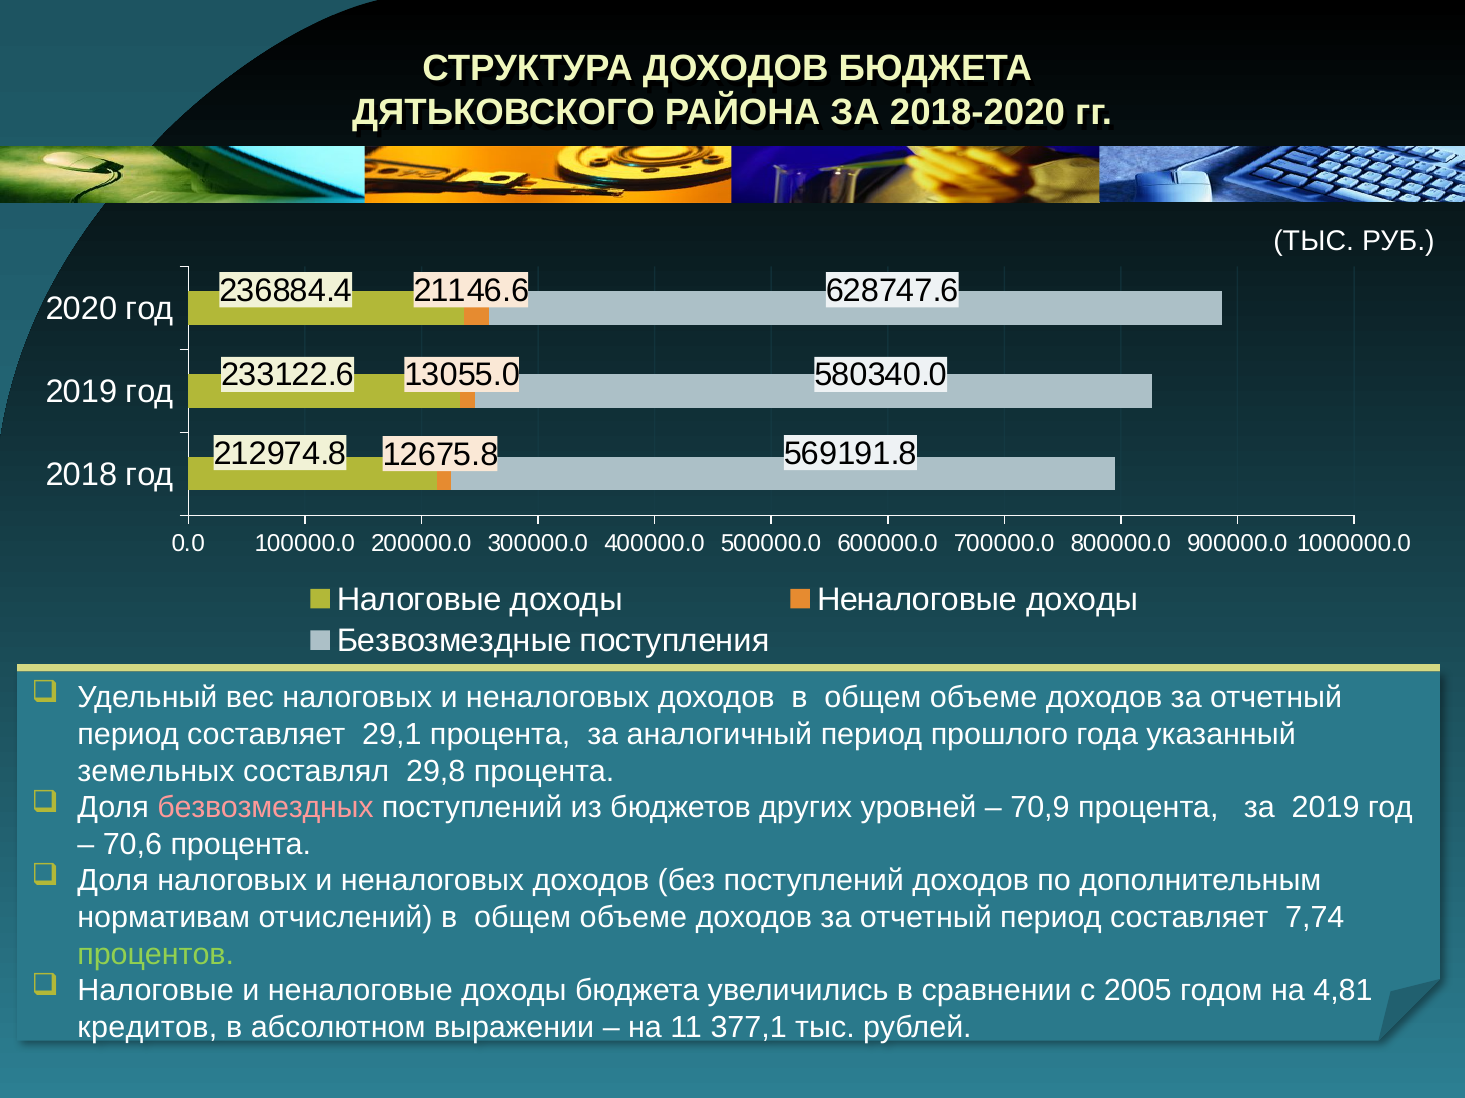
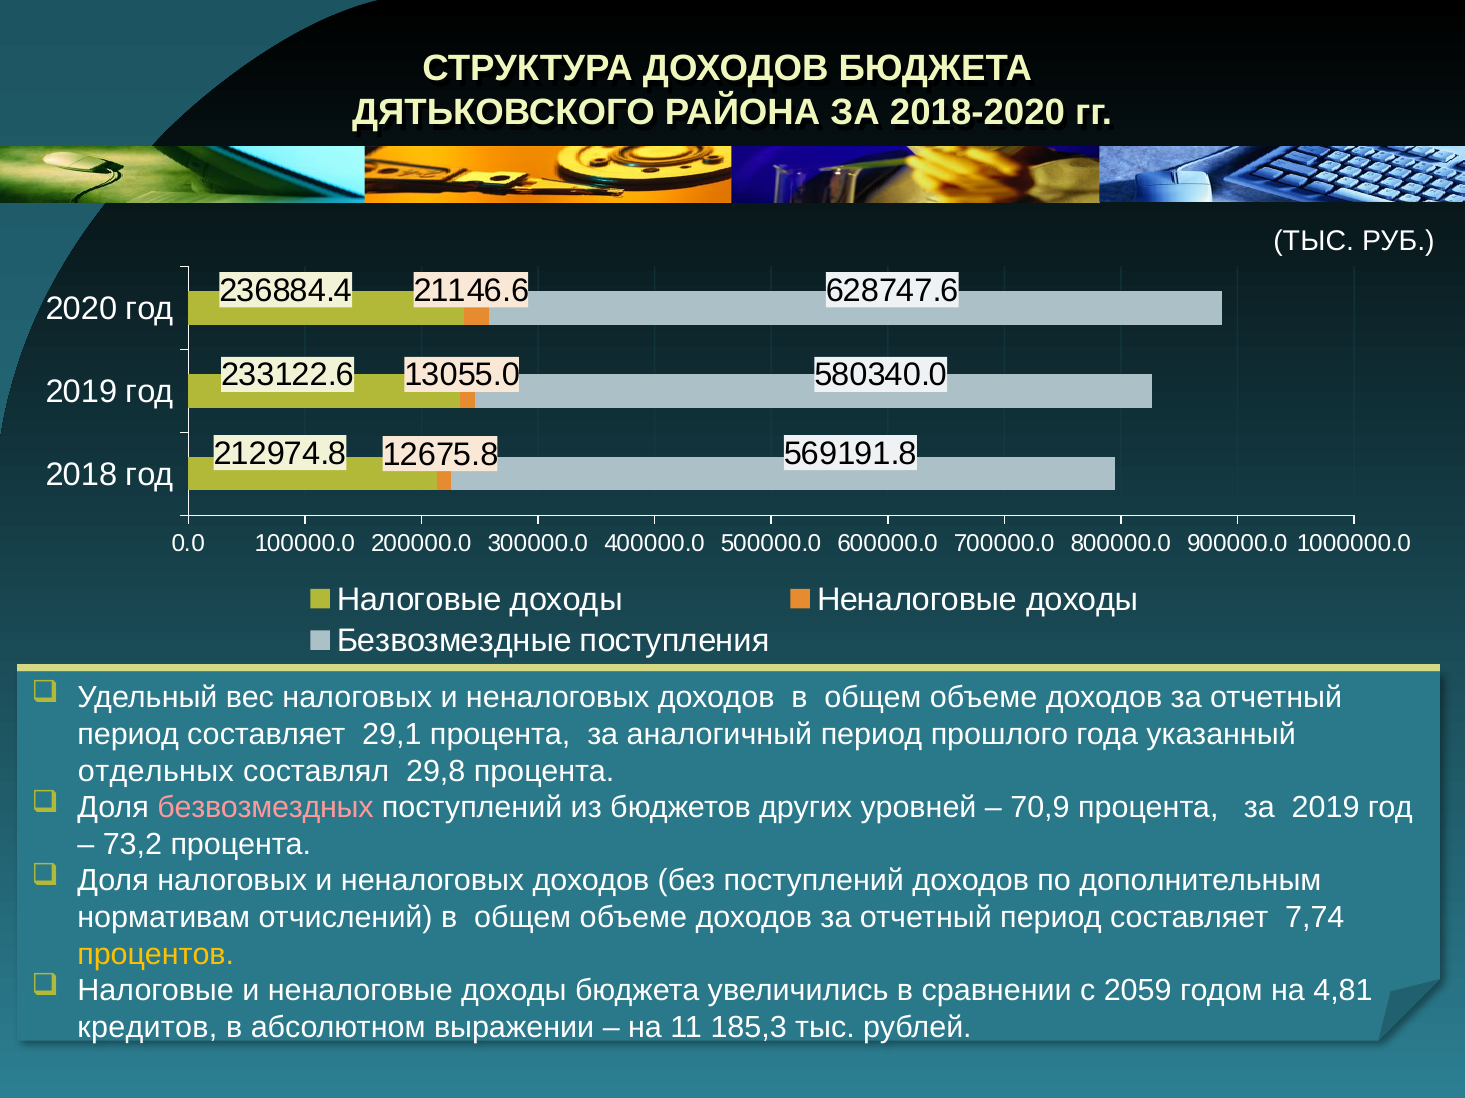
земельных: земельных -> отдельных
70,6: 70,6 -> 73,2
процентов colour: light green -> yellow
2005: 2005 -> 2059
377,1: 377,1 -> 185,3
